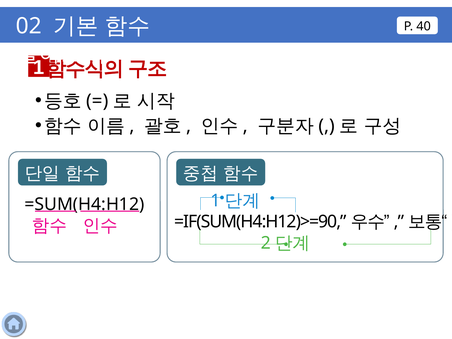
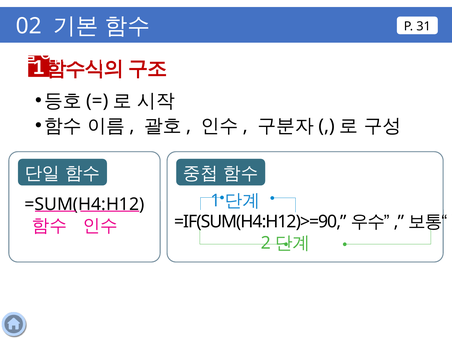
40: 40 -> 31
